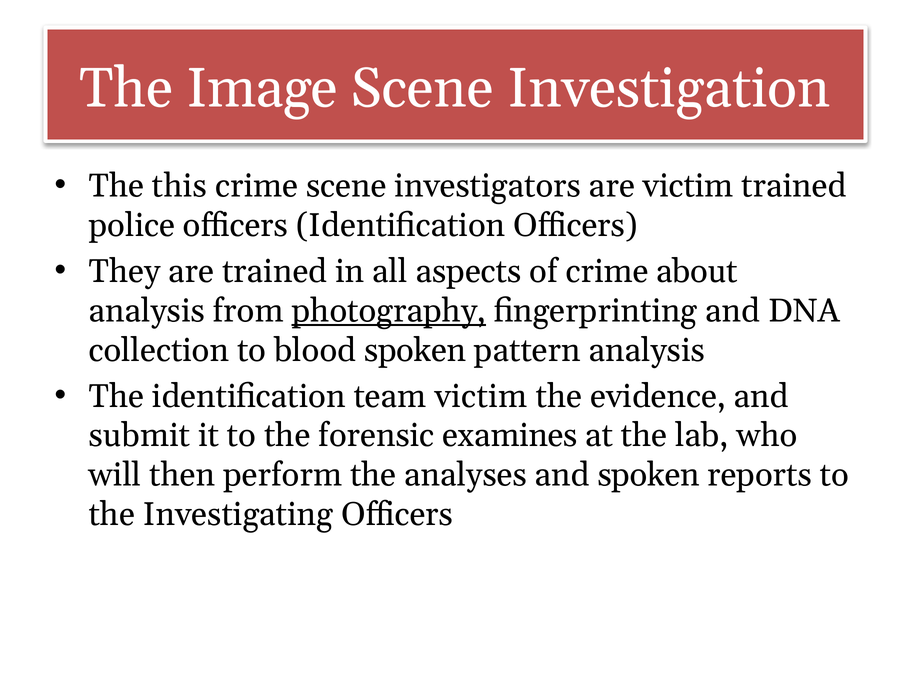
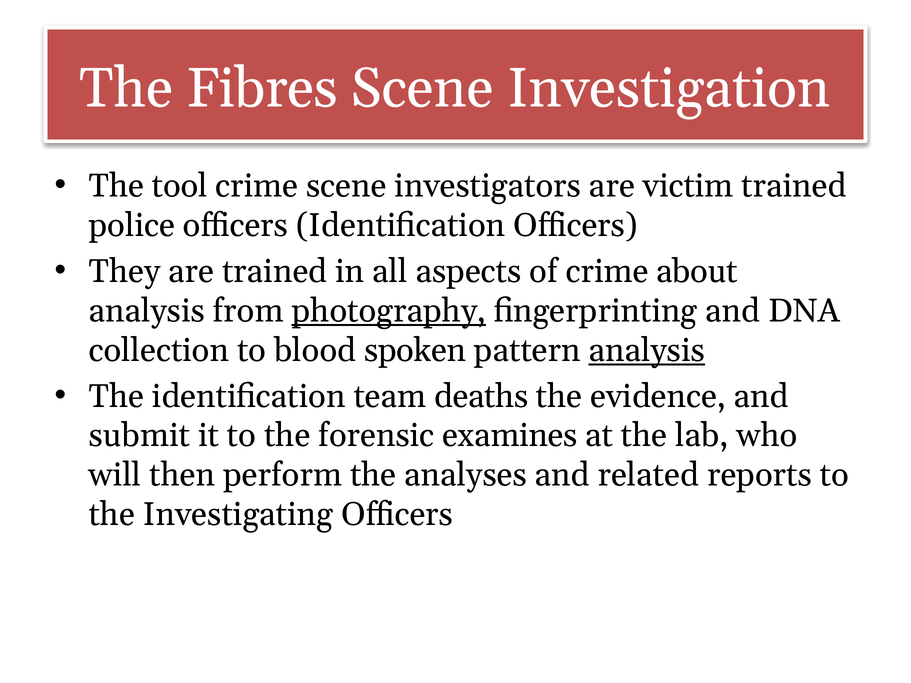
Image: Image -> Fibres
this: this -> tool
analysis at (647, 350) underline: none -> present
team victim: victim -> deaths
and spoken: spoken -> related
